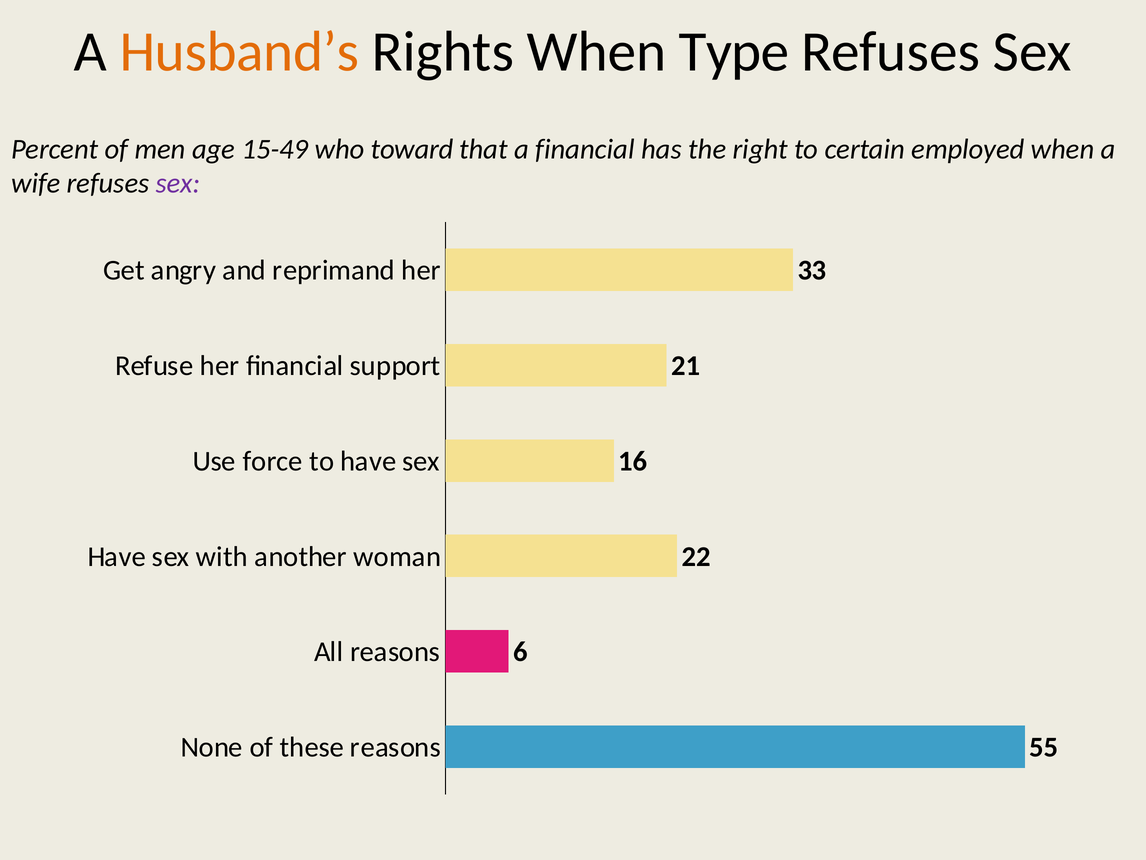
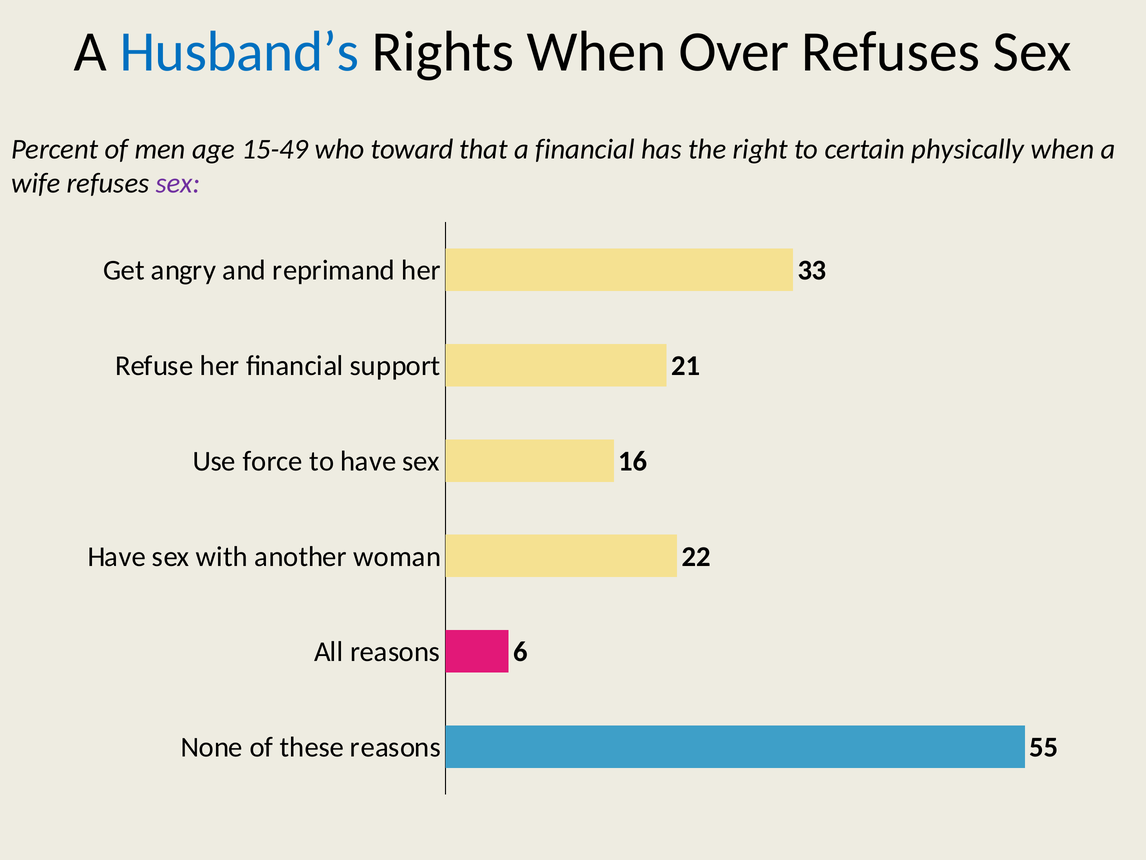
Husband’s colour: orange -> blue
Type: Type -> Over
employed: employed -> physically
